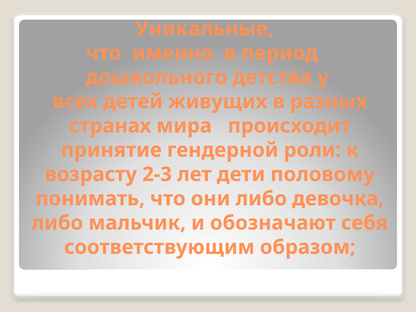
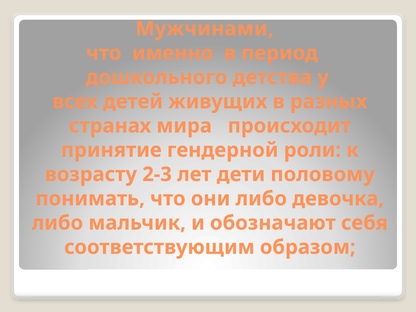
Уникальные: Уникальные -> Мужчинами
